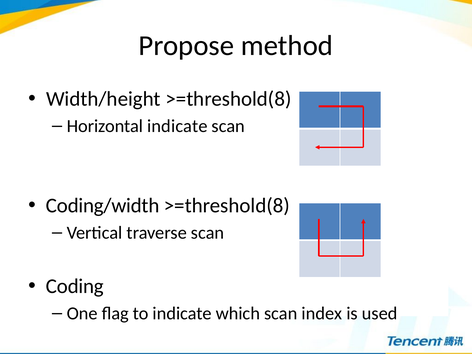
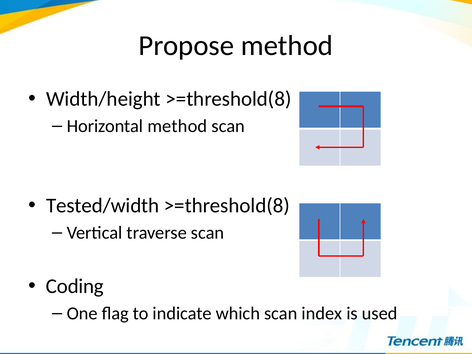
Horizontal indicate: indicate -> method
Coding/width: Coding/width -> Tested/width
